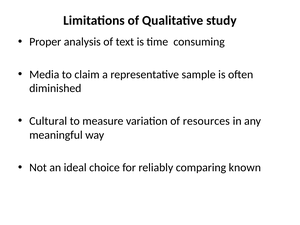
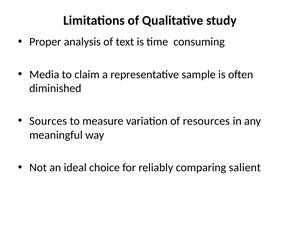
Cultural: Cultural -> Sources
known: known -> salient
